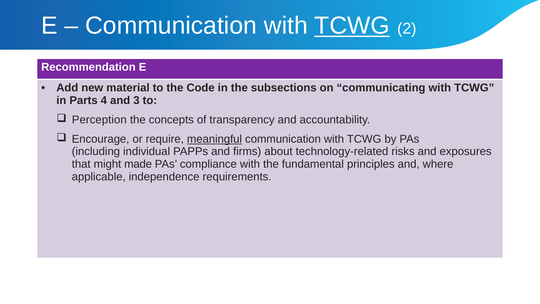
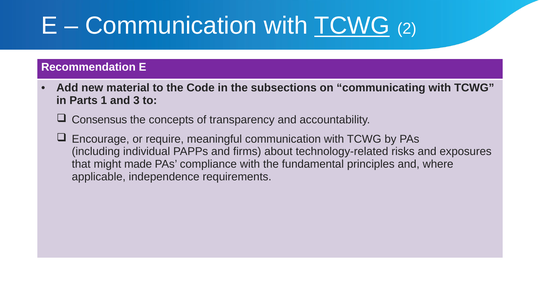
4: 4 -> 1
Perception: Perception -> Consensus
meaningful underline: present -> none
